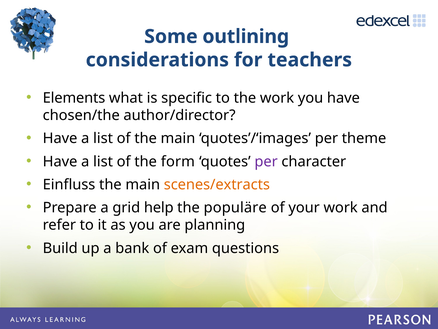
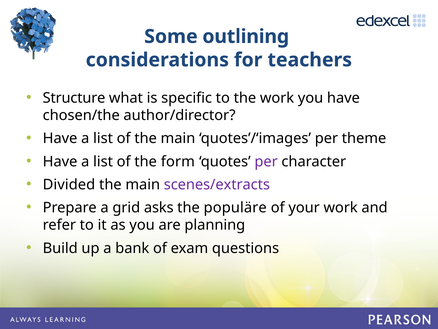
Elements: Elements -> Structure
Einfluss: Einfluss -> Divided
scenes/extracts colour: orange -> purple
help: help -> asks
